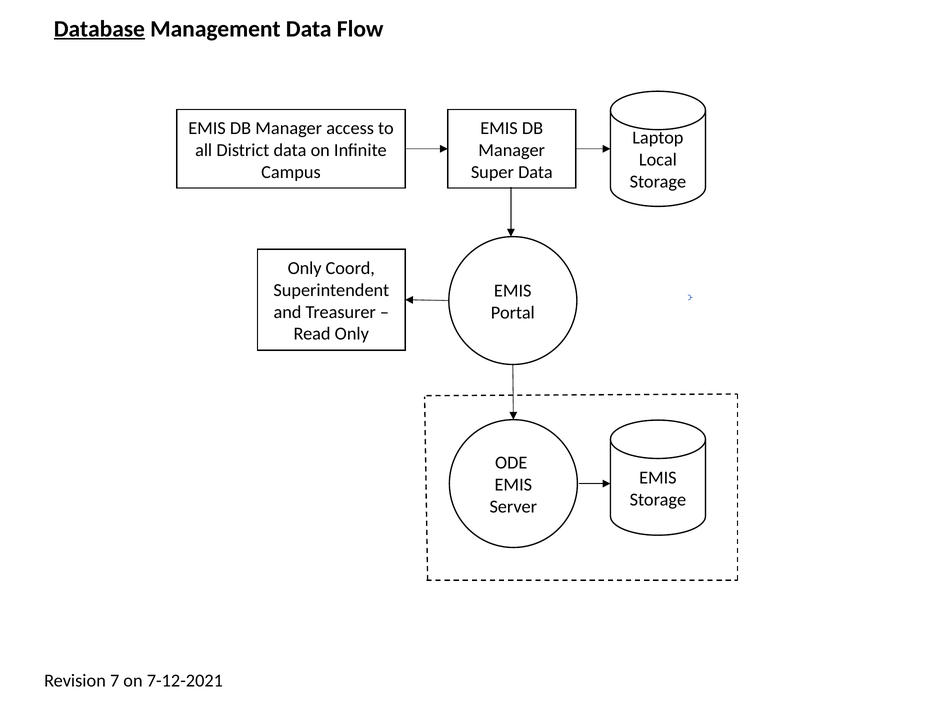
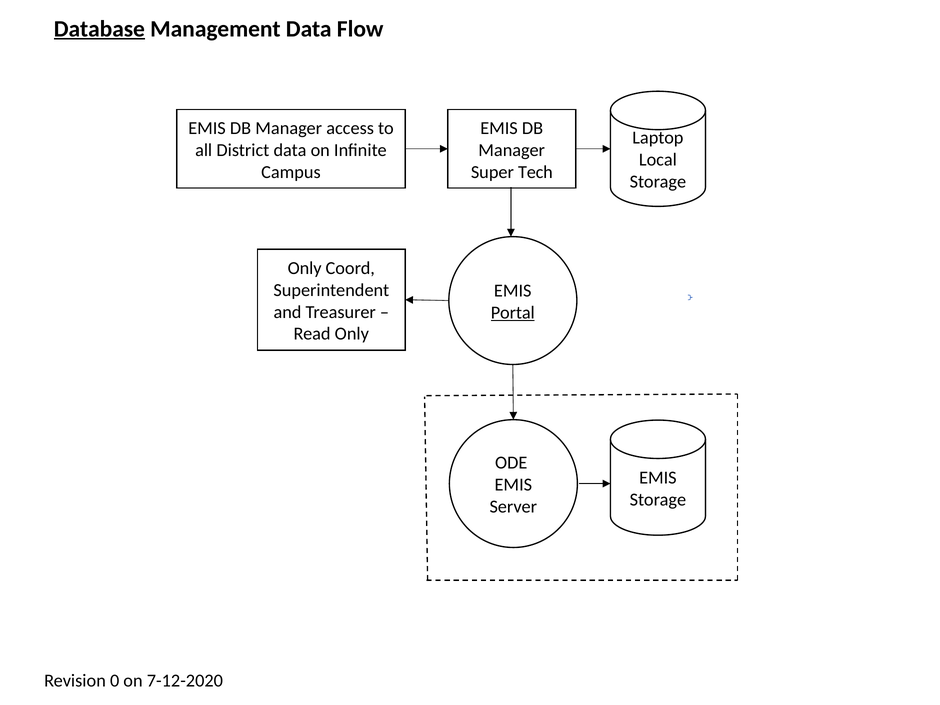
Super Data: Data -> Tech
Portal underline: none -> present
7: 7 -> 0
7-12-2021: 7-12-2021 -> 7-12-2020
